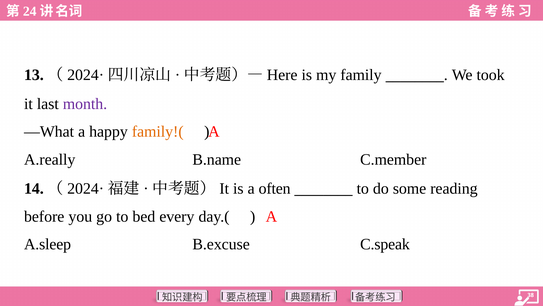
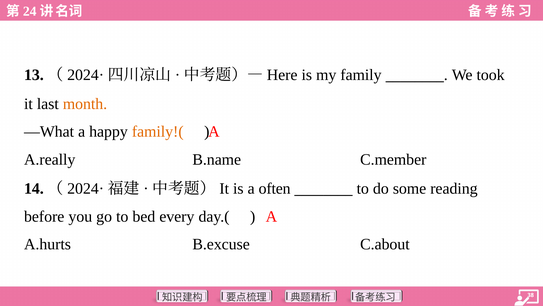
month colour: purple -> orange
A.sleep: A.sleep -> A.hurts
C.speak: C.speak -> C.about
